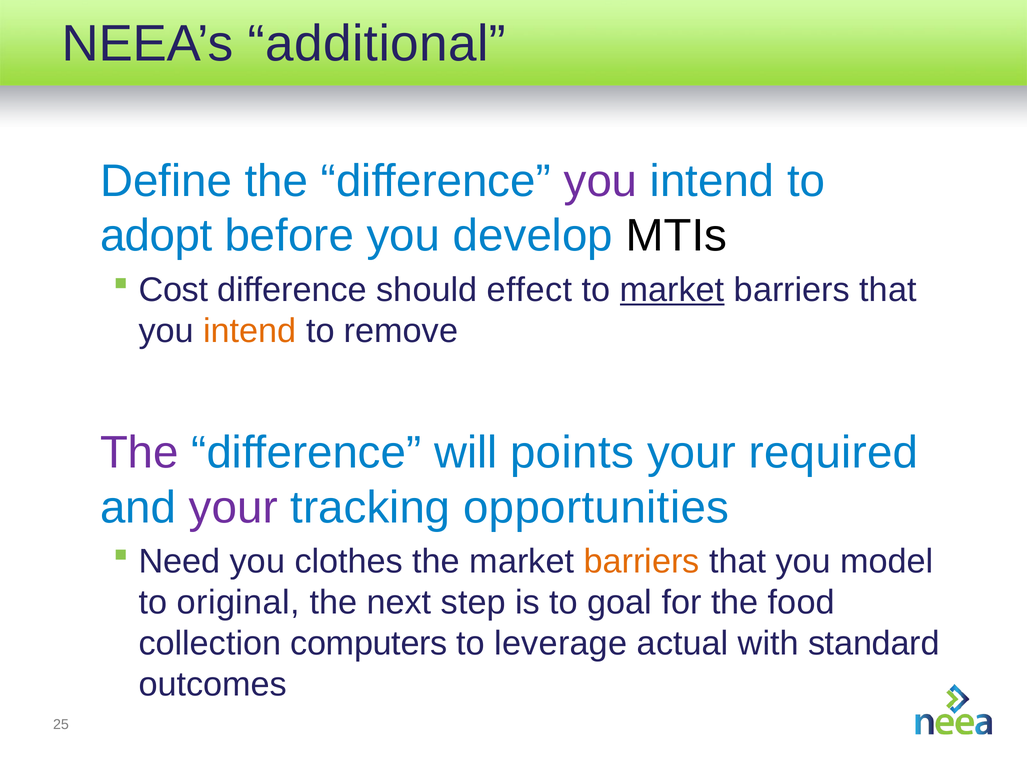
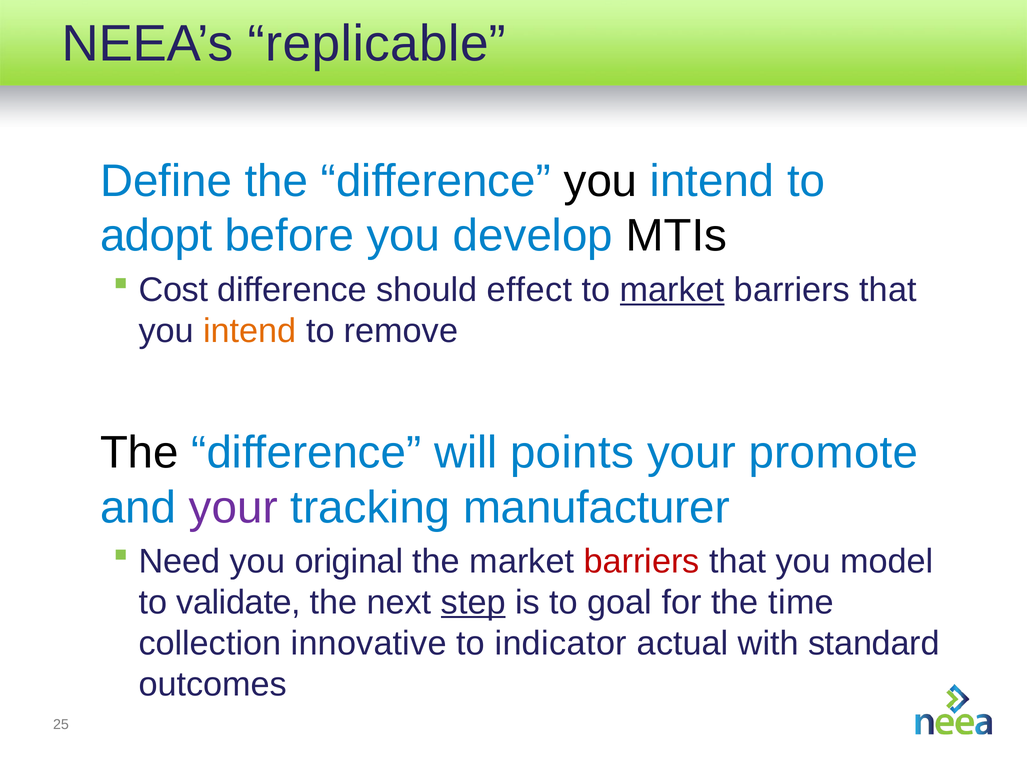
additional: additional -> replicable
you at (601, 181) colour: purple -> black
The at (139, 453) colour: purple -> black
required: required -> promote
opportunities: opportunities -> manufacturer
clothes: clothes -> original
barriers at (642, 562) colour: orange -> red
original: original -> validate
step underline: none -> present
food: food -> time
computers: computers -> innovative
leverage: leverage -> indicator
